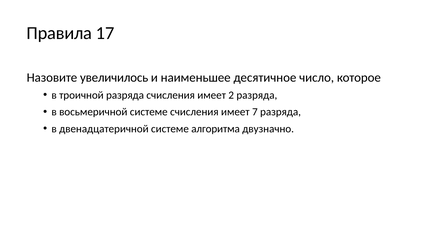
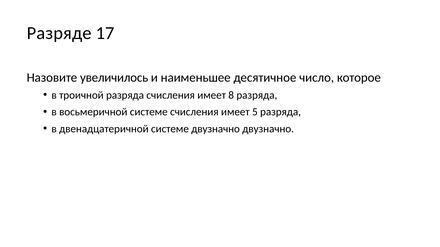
Правила: Правила -> Разряде
2: 2 -> 8
7: 7 -> 5
системе алгоритма: алгоритма -> двузначно
